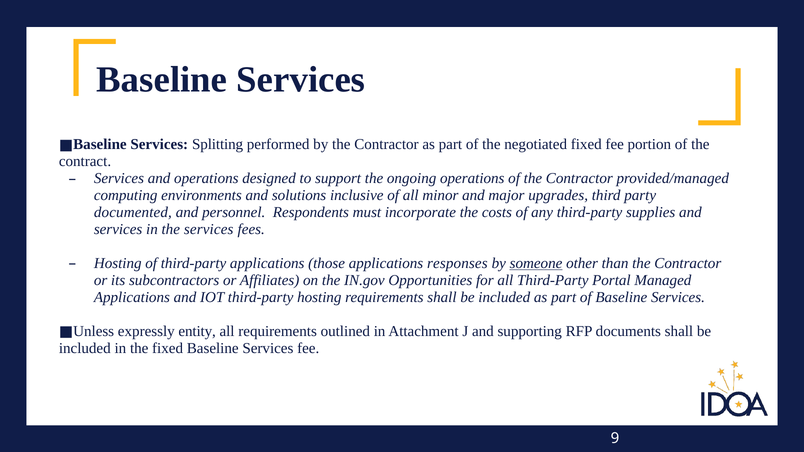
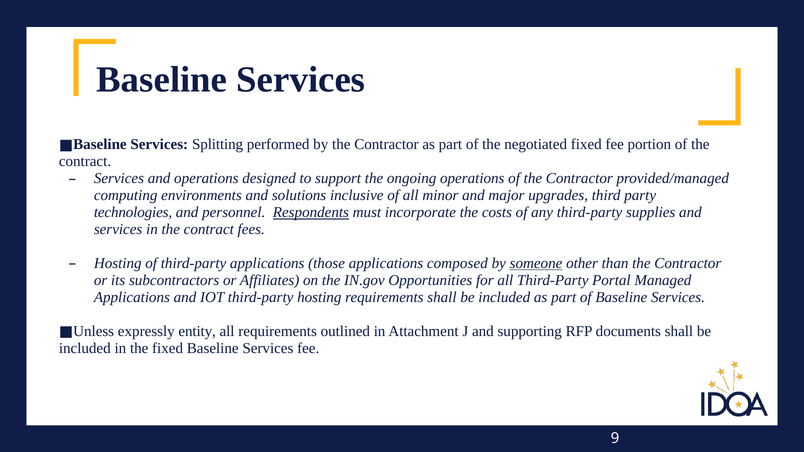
documented: documented -> technologies
Respondents underline: none -> present
in the services: services -> contract
responses: responses -> composed
